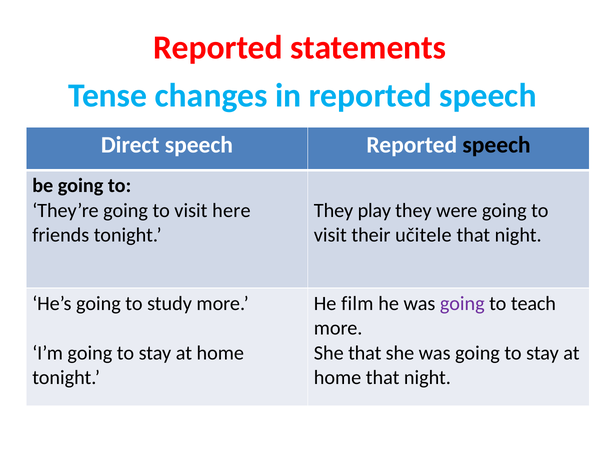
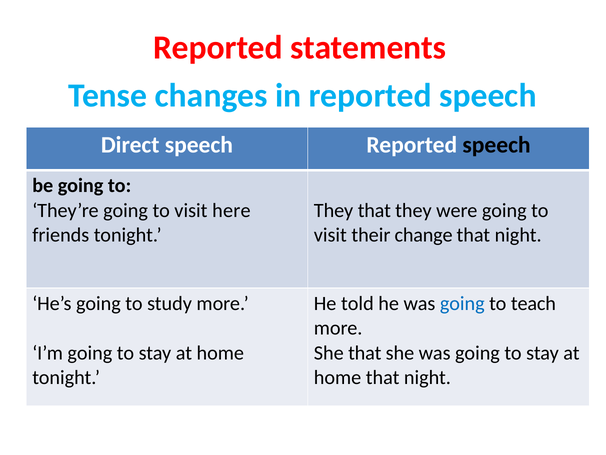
They play: play -> that
učitele: učitele -> change
film: film -> told
going at (462, 303) colour: purple -> blue
